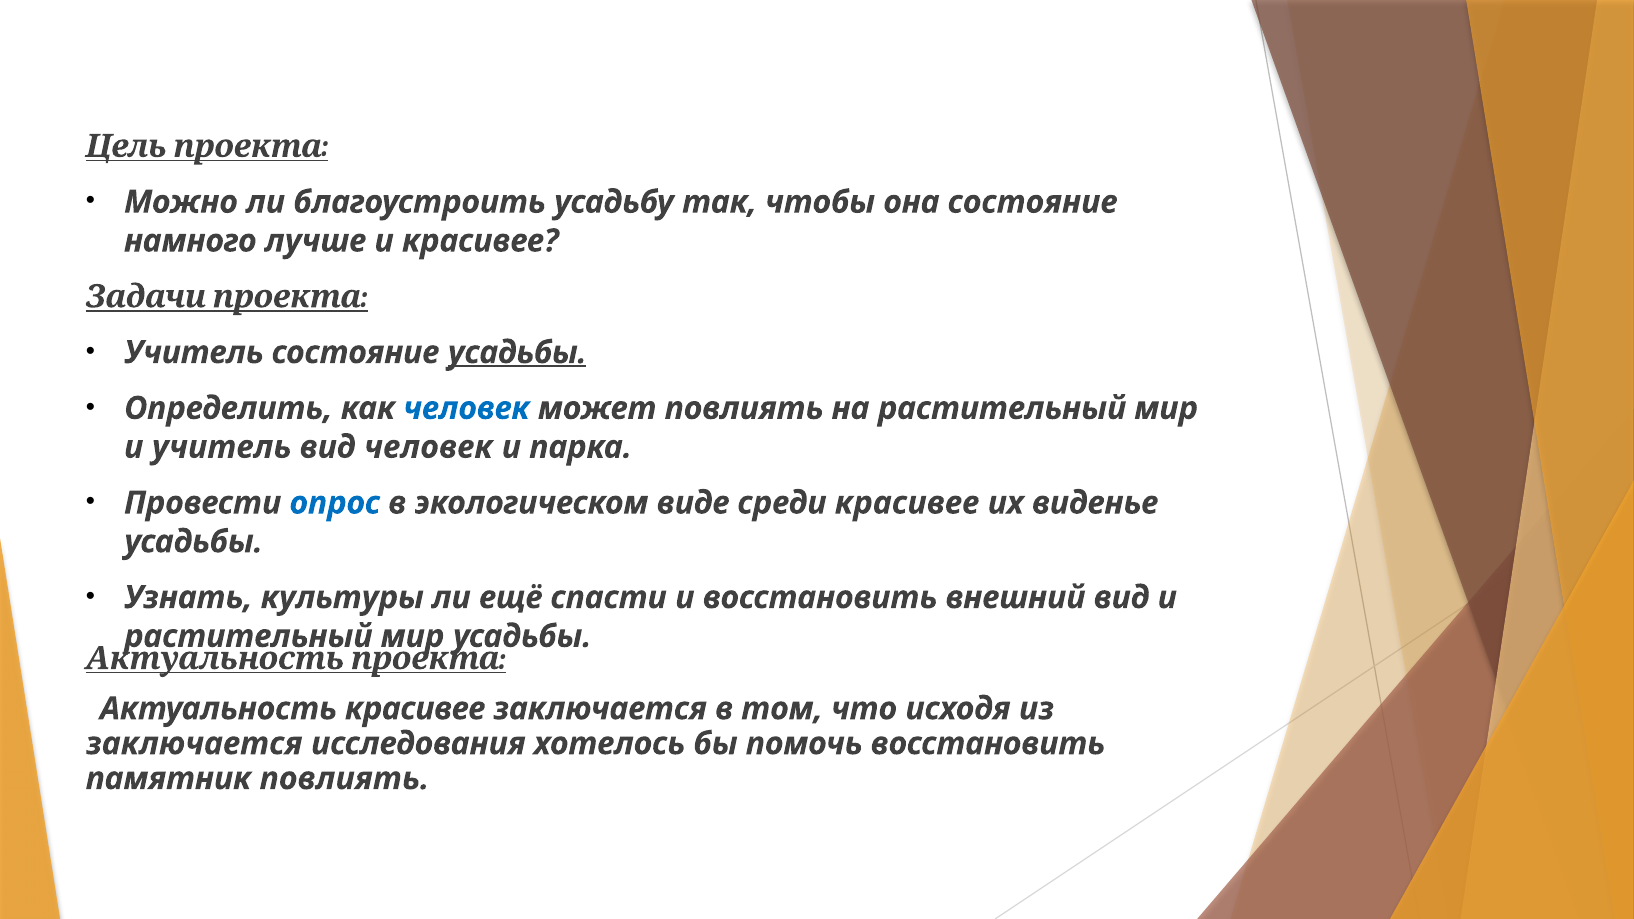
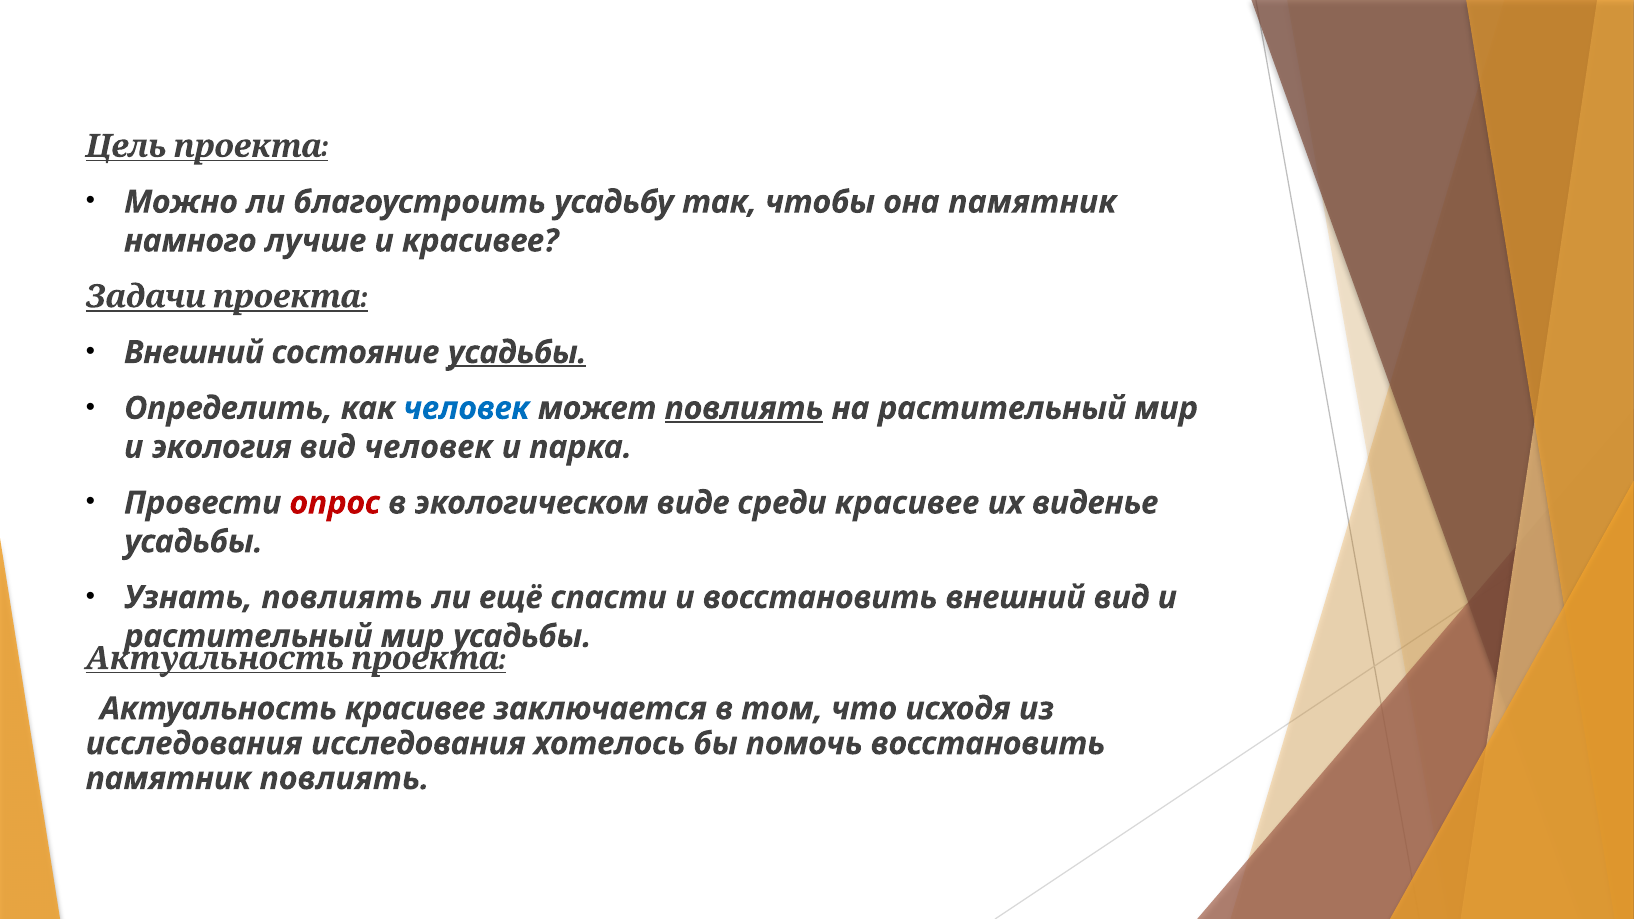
она состояние: состояние -> памятник
Учитель at (194, 353): Учитель -> Внешний
повлиять at (744, 408) underline: none -> present
и учитель: учитель -> экология
опрос colour: blue -> red
Узнать культуры: культуры -> повлиять
заключается at (194, 744): заключается -> исследования
